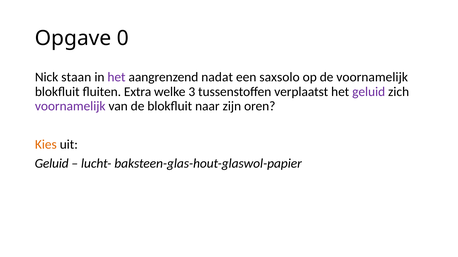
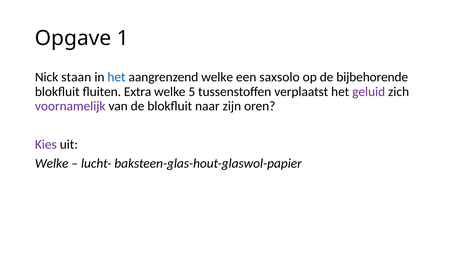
0: 0 -> 1
het at (117, 77) colour: purple -> blue
aangrenzend nadat: nadat -> welke
de voornamelijk: voornamelijk -> bijbehorende
3: 3 -> 5
Kies colour: orange -> purple
Geluid at (52, 164): Geluid -> Welke
